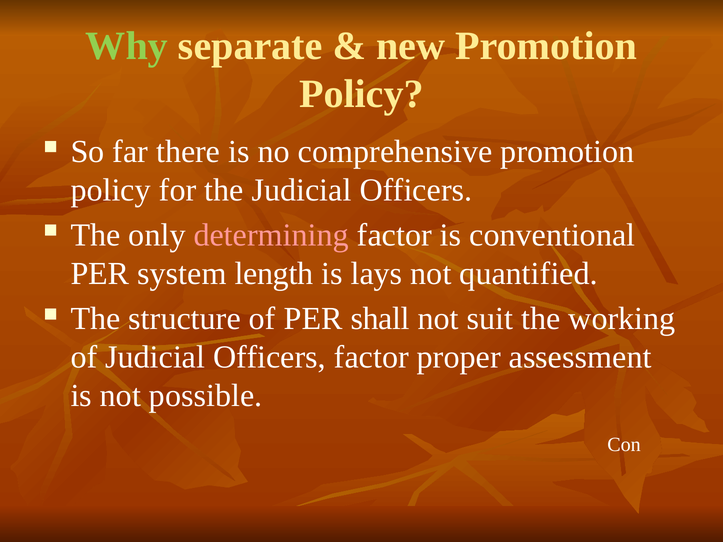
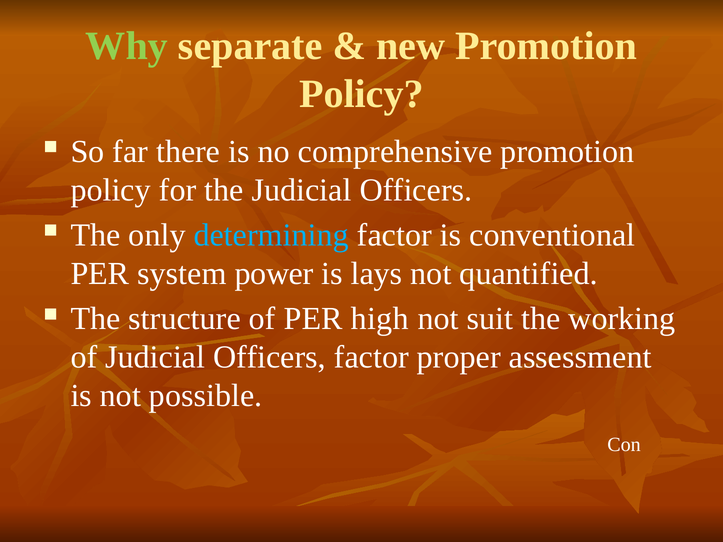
determining colour: pink -> light blue
length: length -> power
shall: shall -> high
